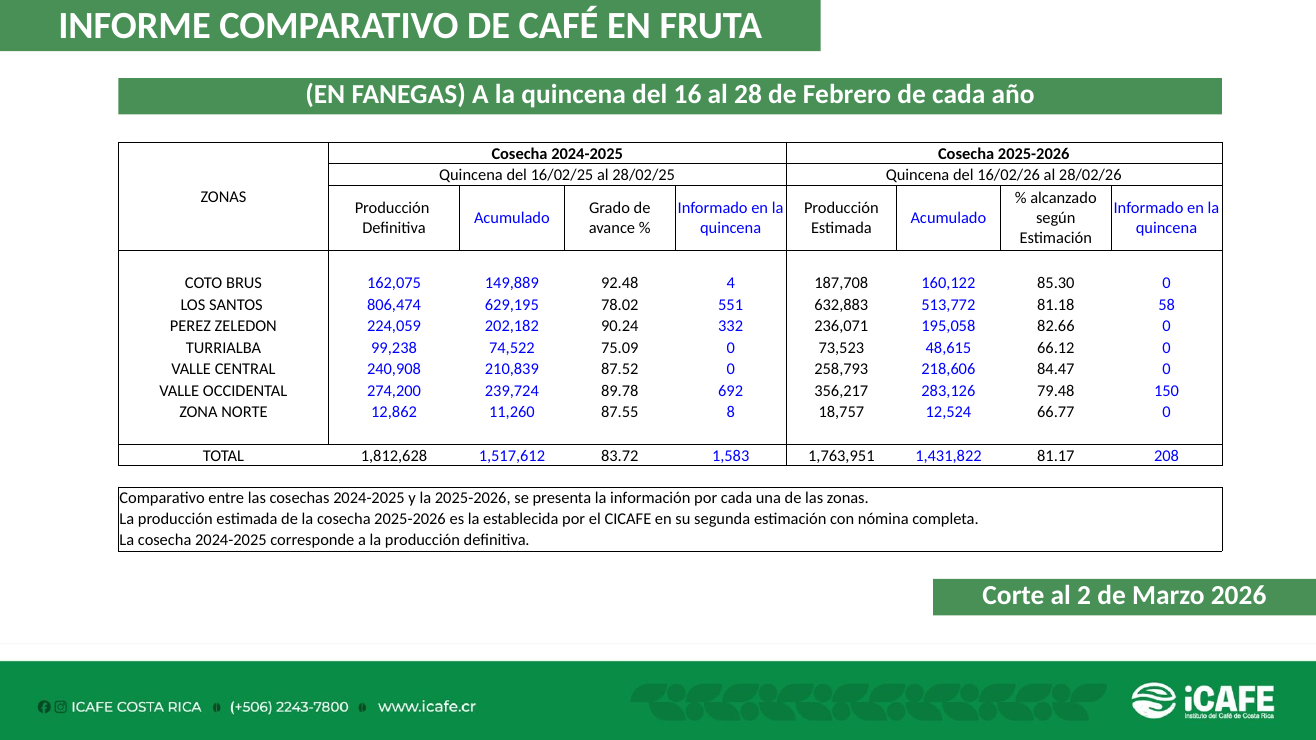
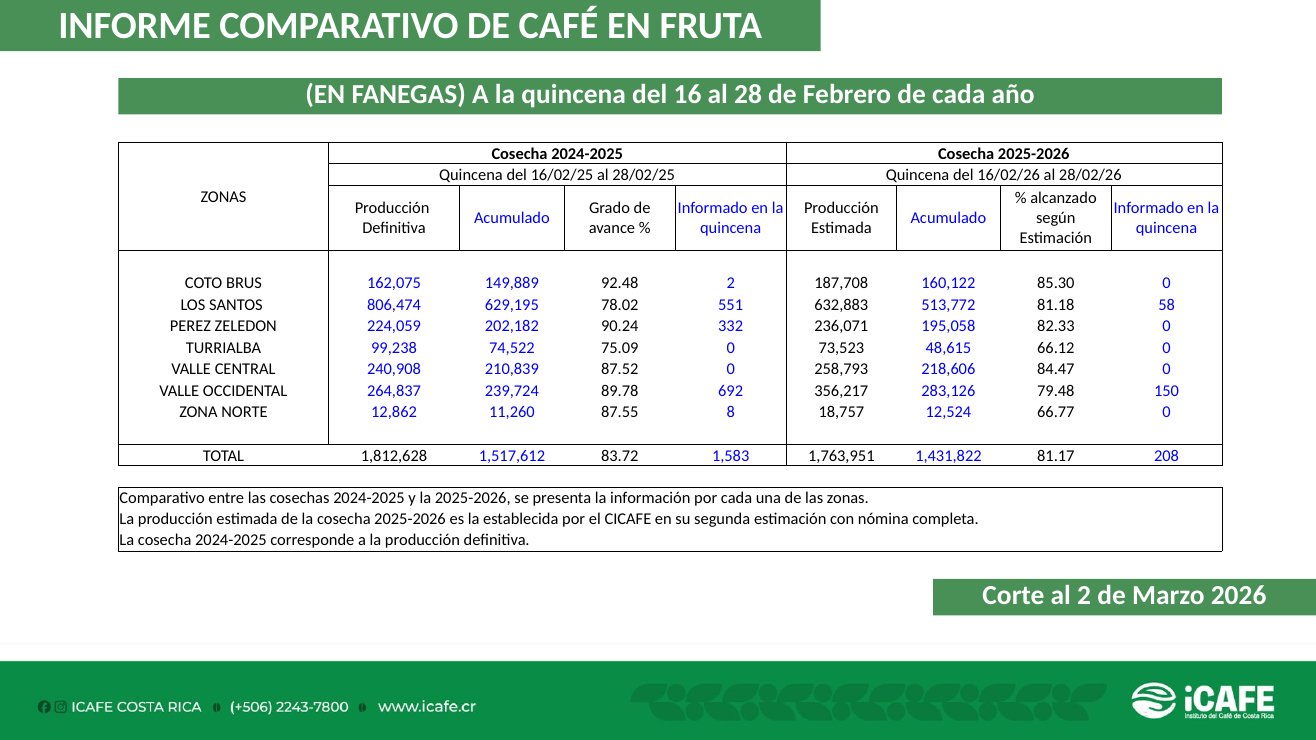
92.48 4: 4 -> 2
82.66: 82.66 -> 82.33
274,200: 274,200 -> 264,837
